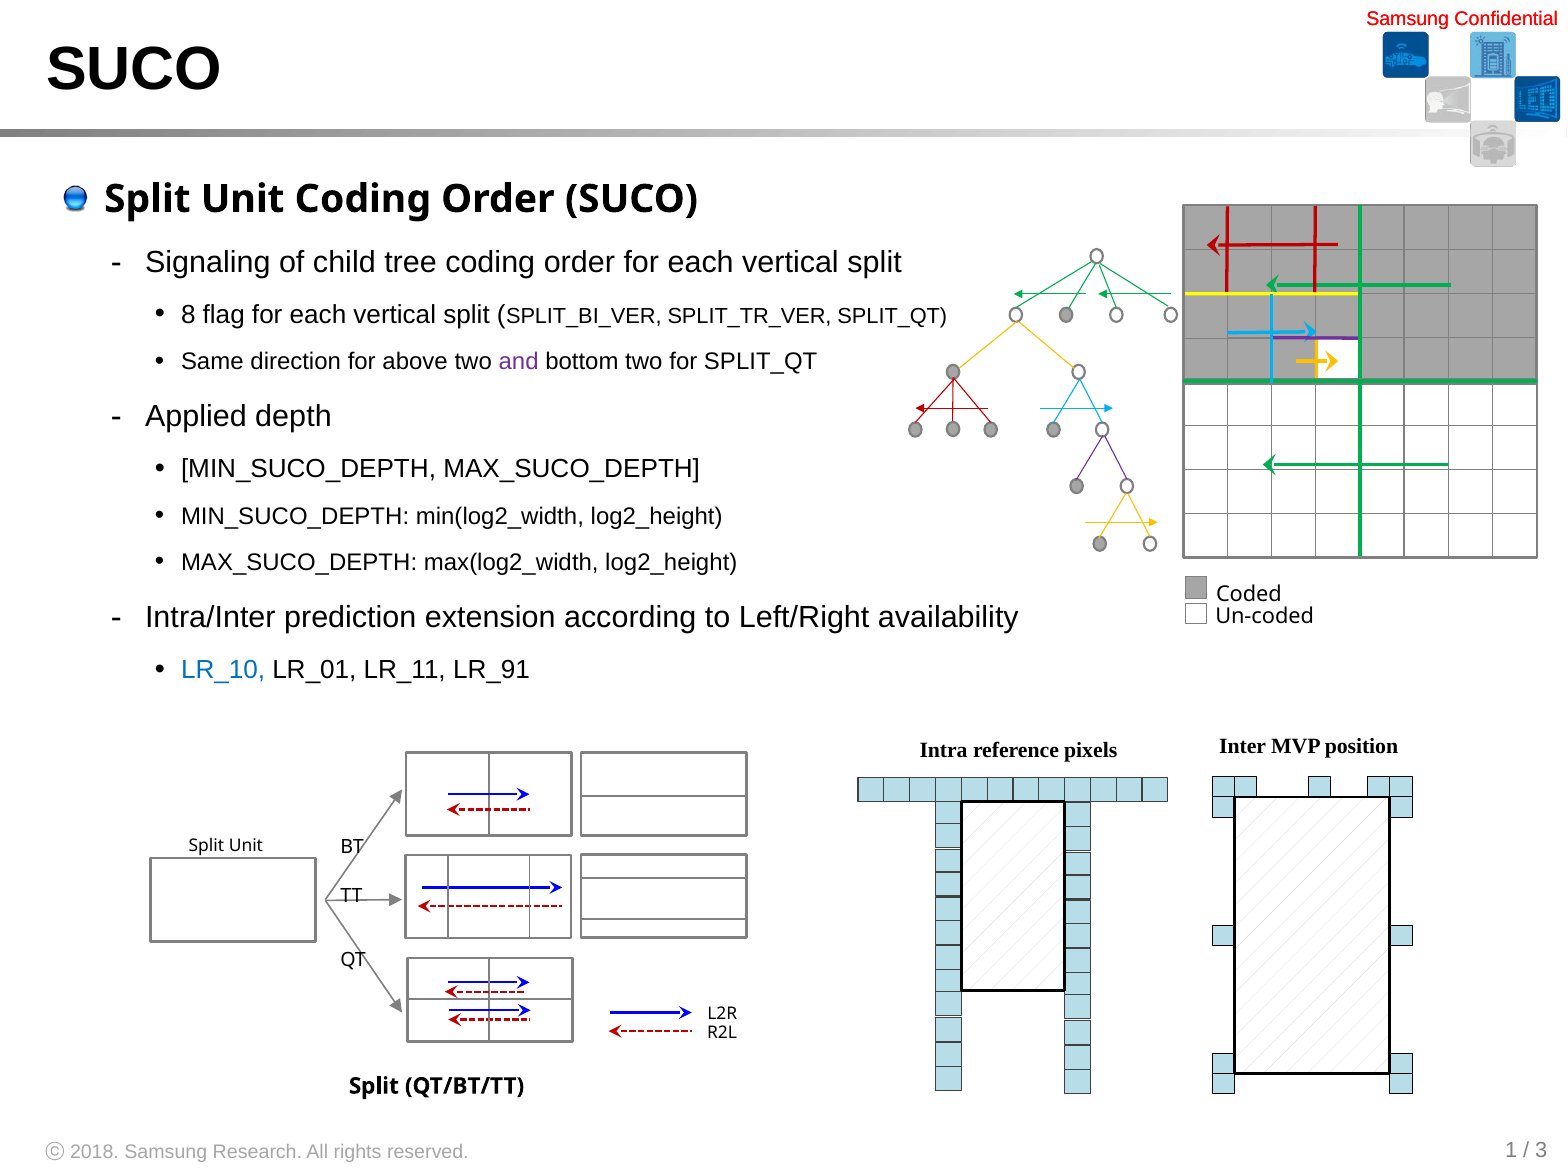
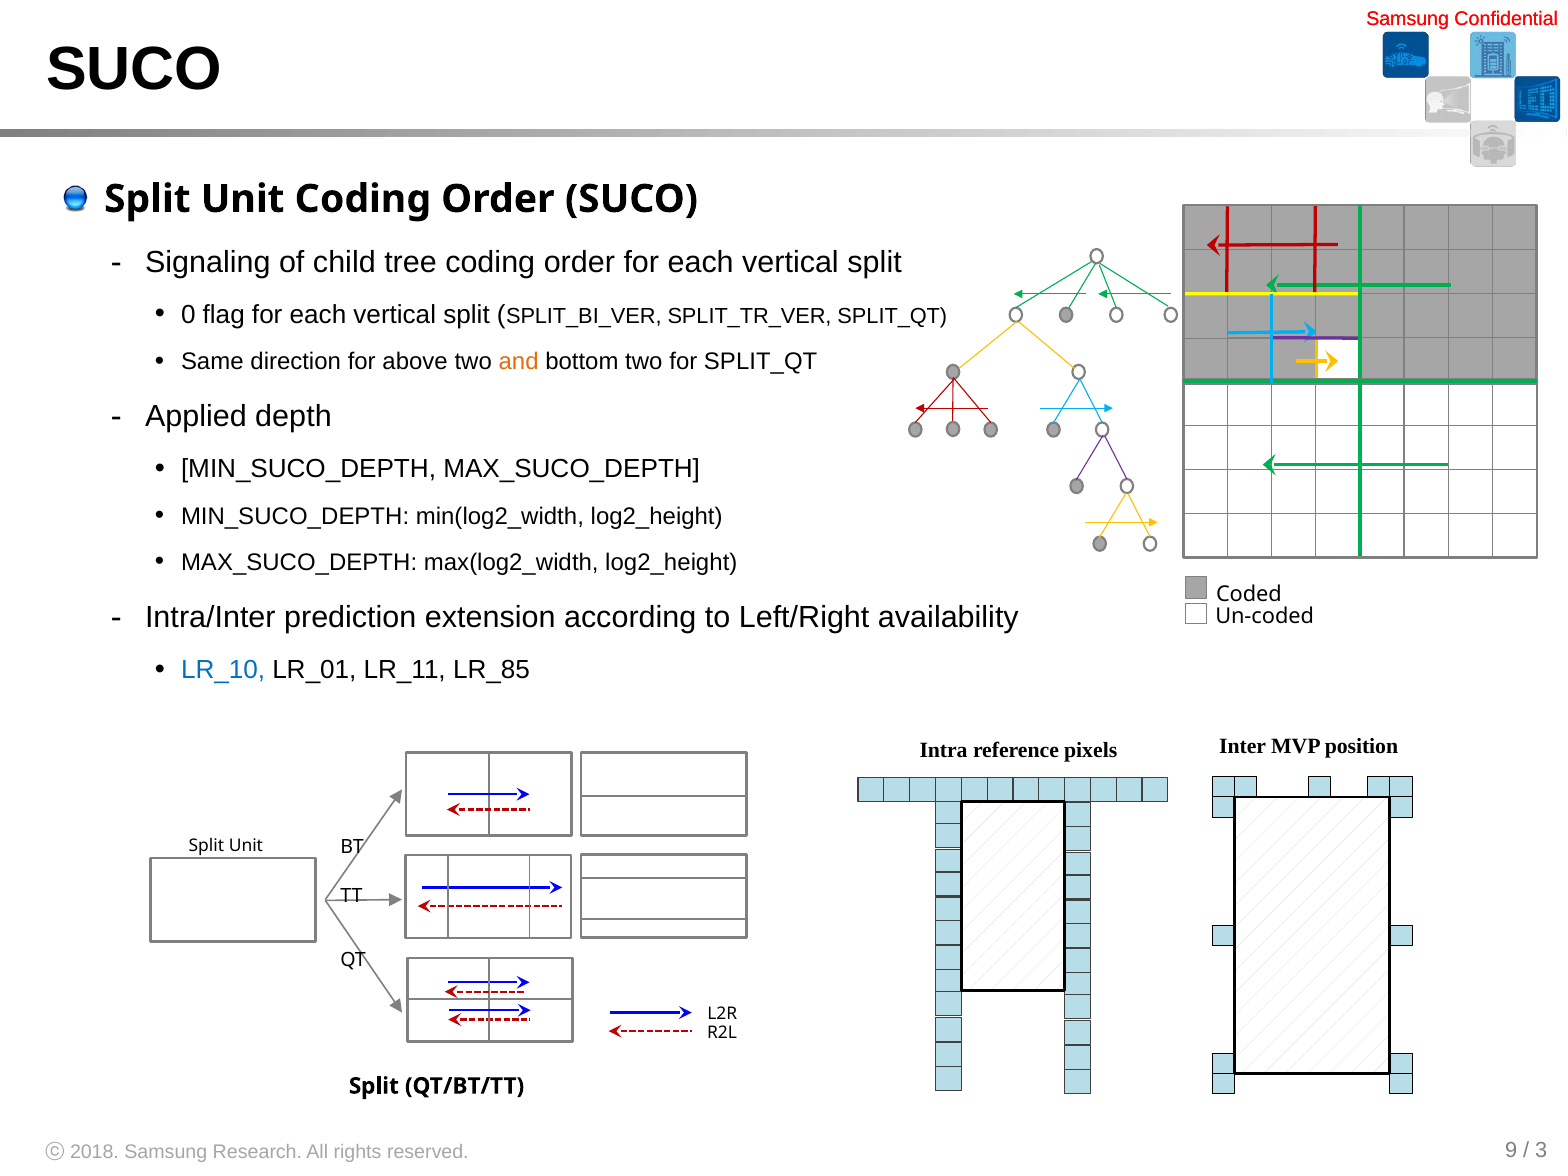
8: 8 -> 0
and colour: purple -> orange
LR_91: LR_91 -> LR_85
1: 1 -> 9
